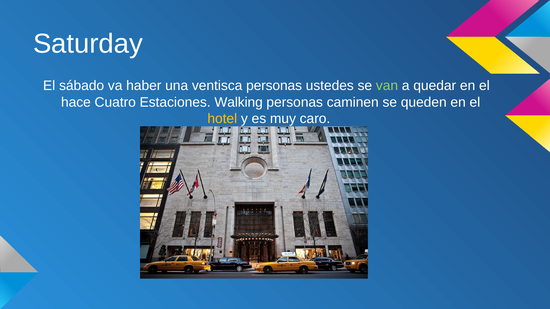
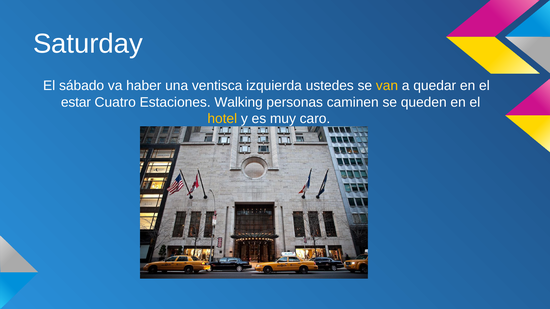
ventisca personas: personas -> izquierda
van colour: light green -> yellow
hace: hace -> estar
